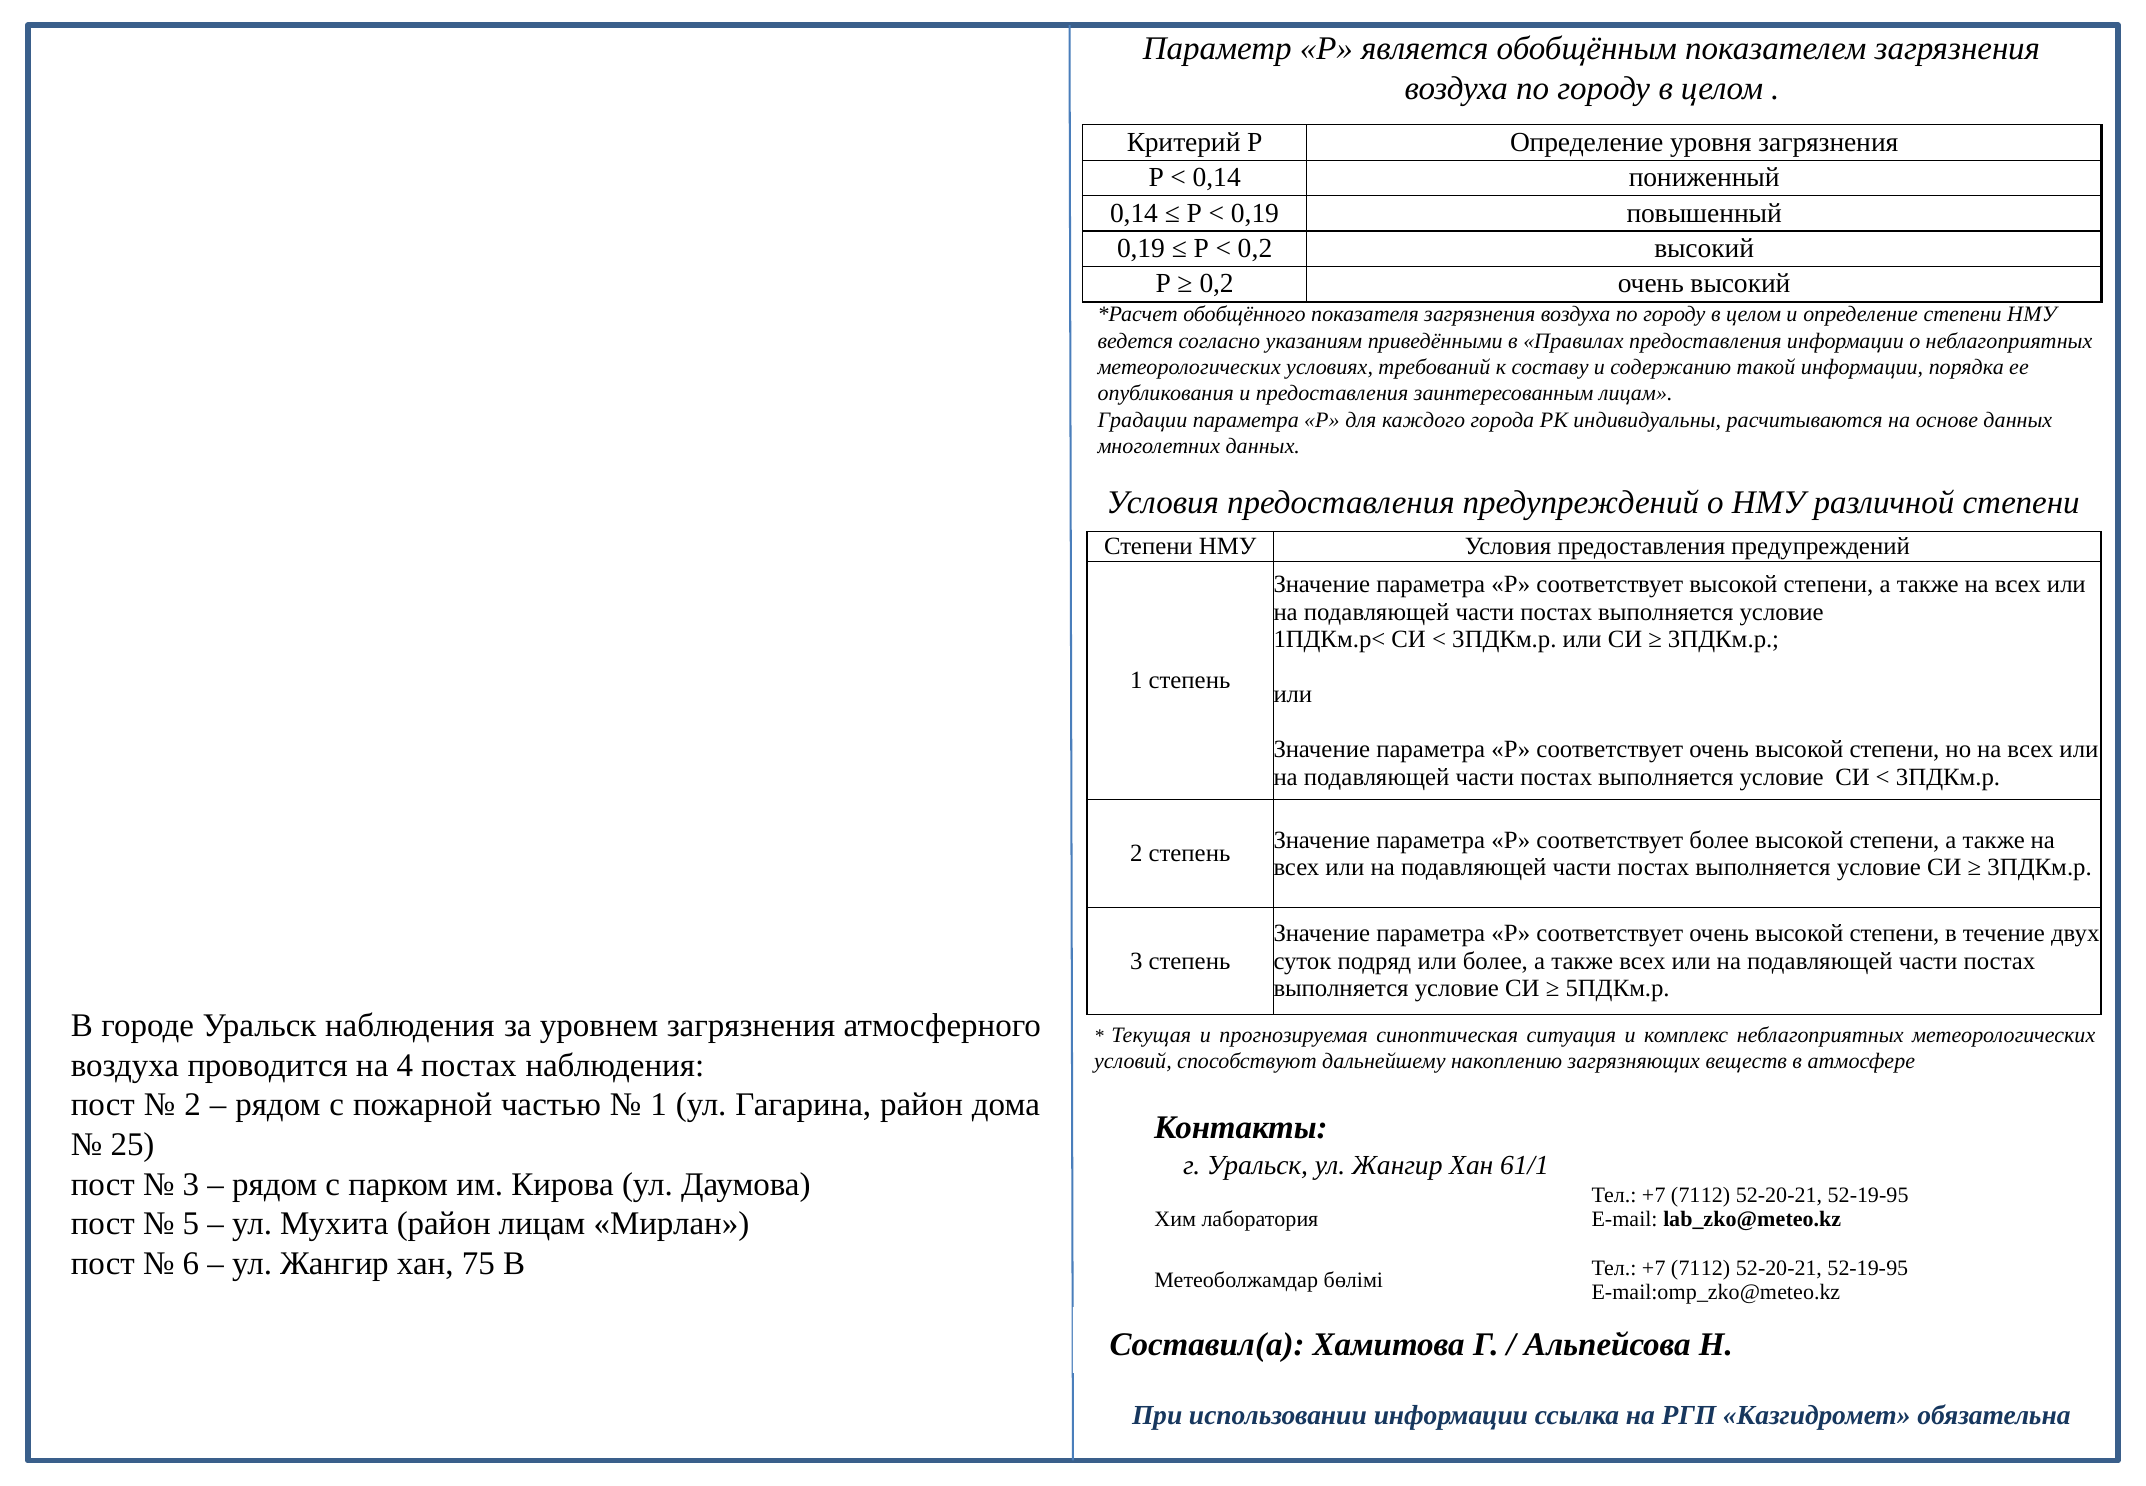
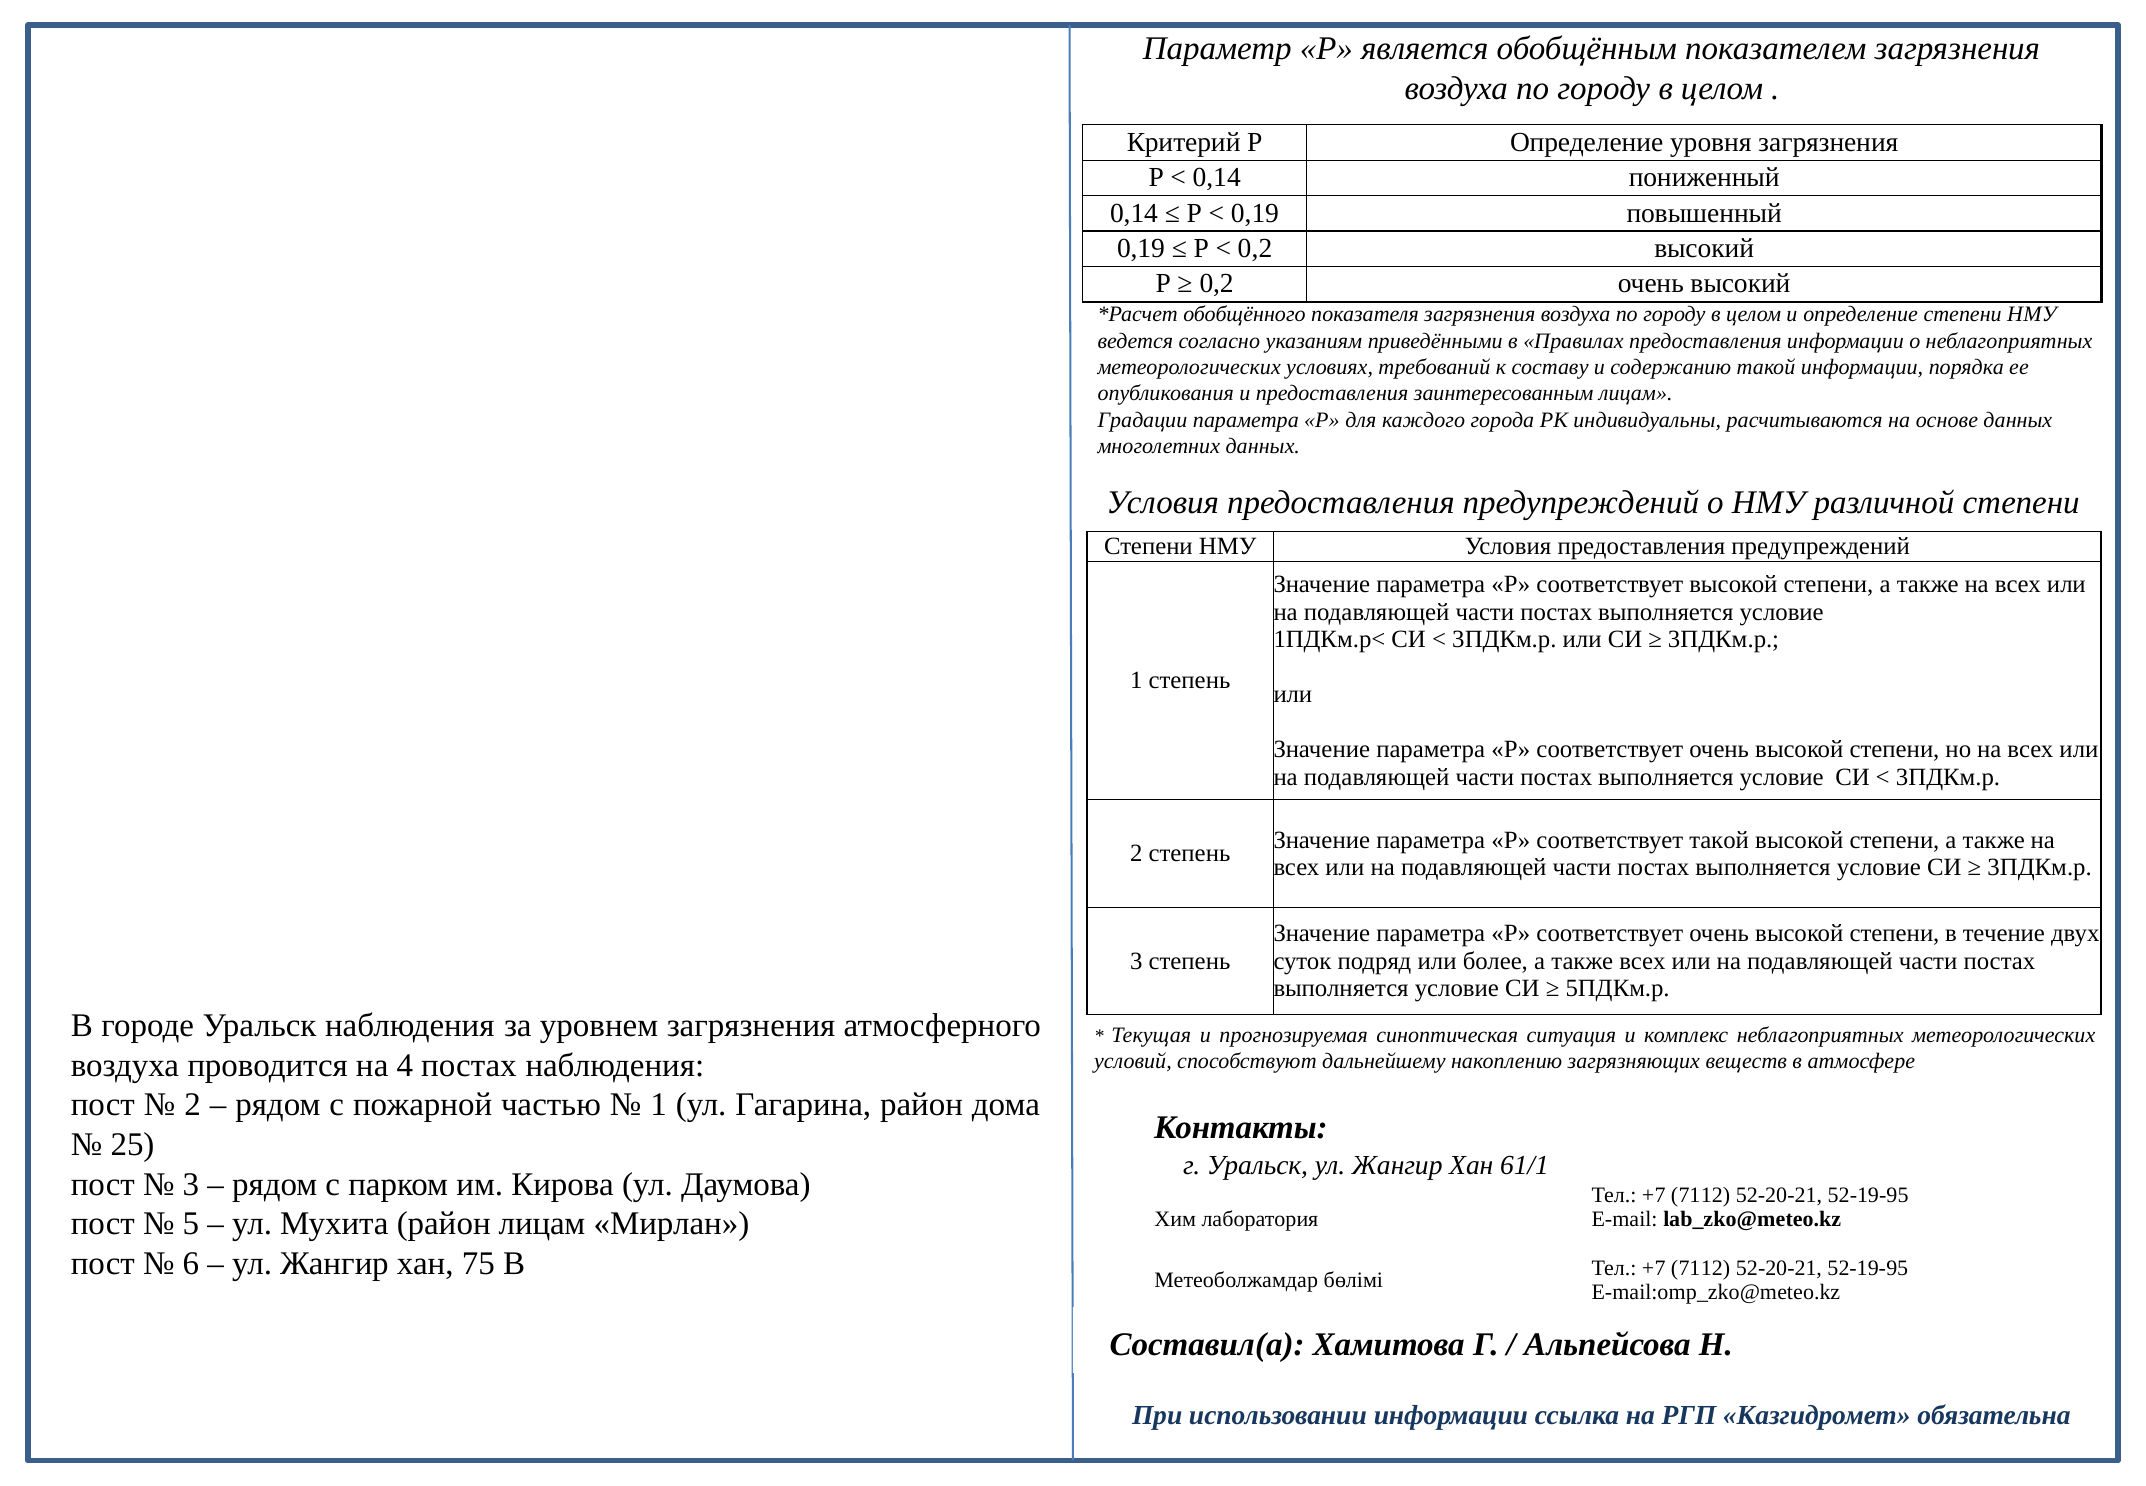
соответствует более: более -> такой
